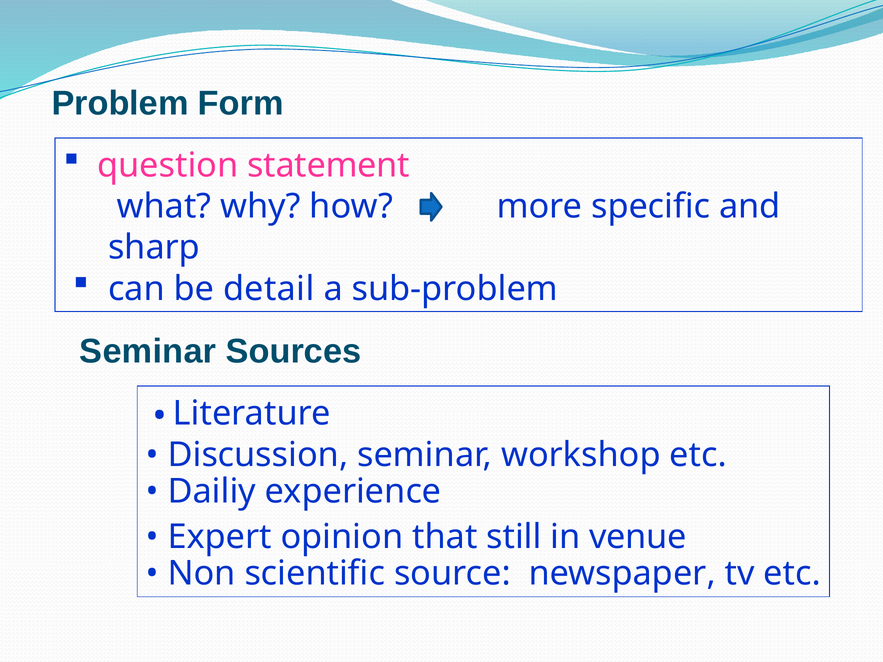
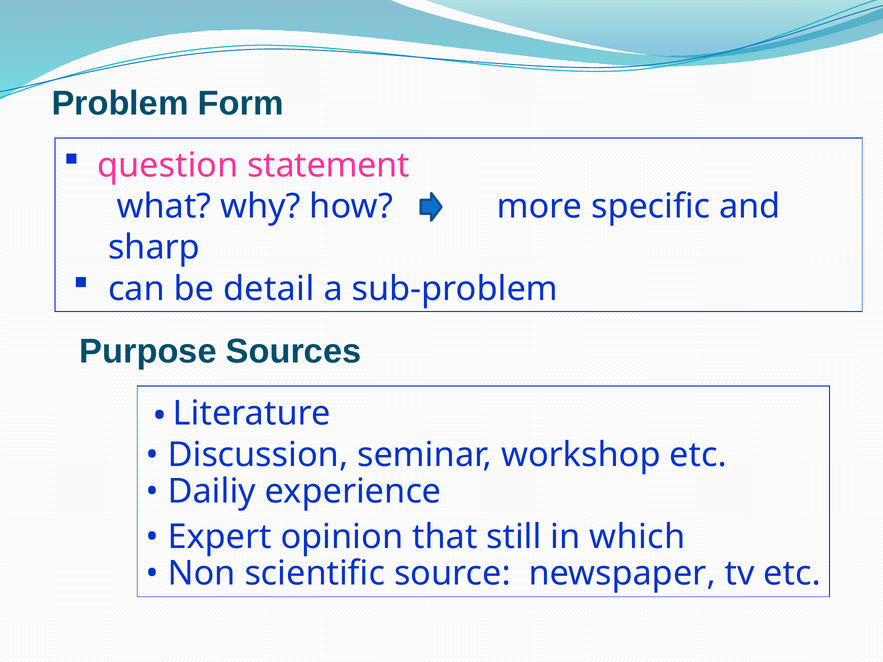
Seminar at (148, 352): Seminar -> Purpose
venue: venue -> which
